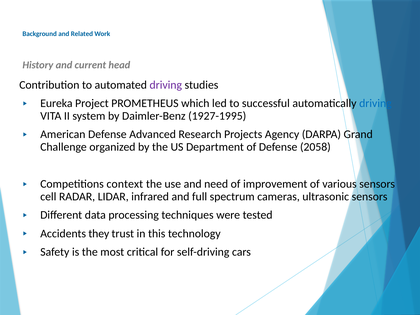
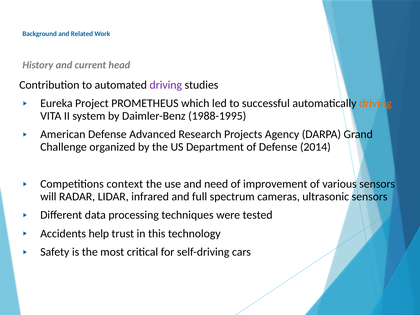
driving at (375, 103) colour: blue -> orange
1927-1995: 1927-1995 -> 1988-1995
2058: 2058 -> 2014
cell: cell -> will
they: they -> help
